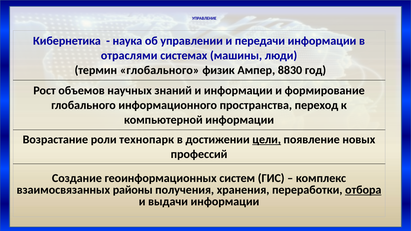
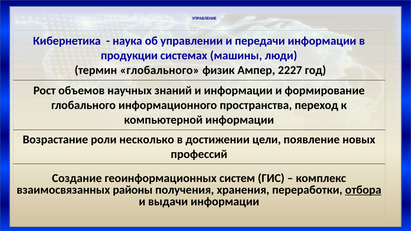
отраслями: отраслями -> продукции
8830: 8830 -> 2227
технопарк: технопарк -> несколько
цели underline: present -> none
